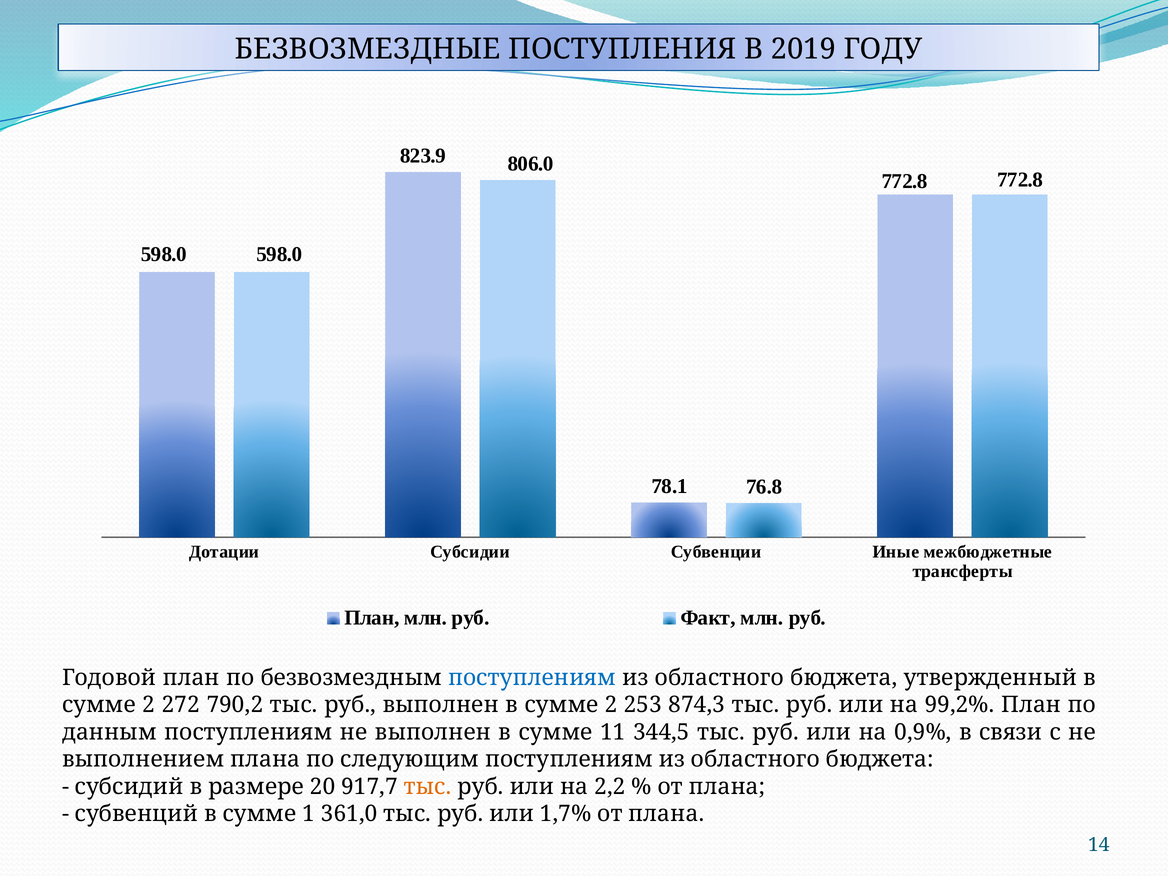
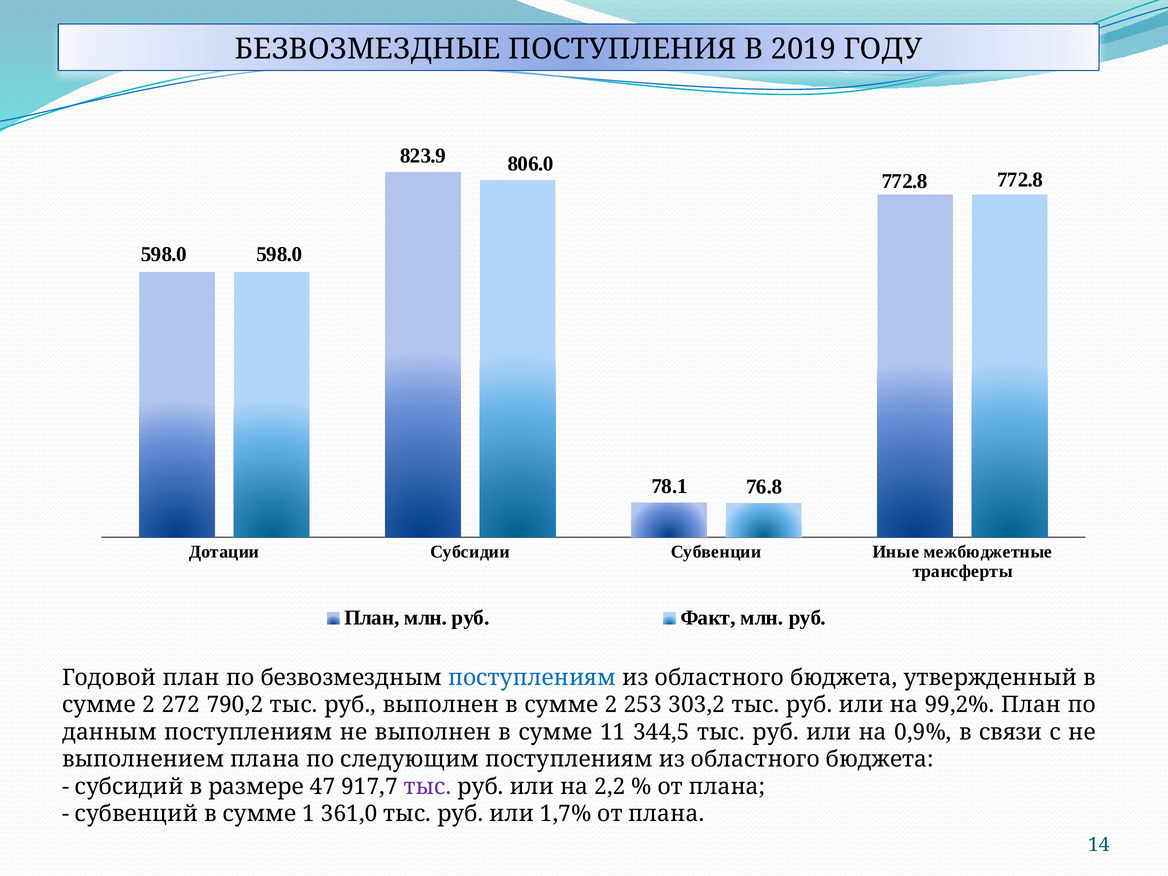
874,3: 874,3 -> 303,2
20: 20 -> 47
тыс at (428, 787) colour: orange -> purple
